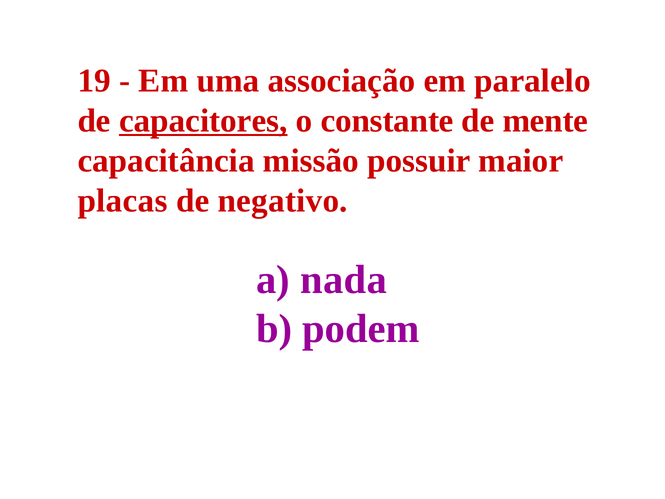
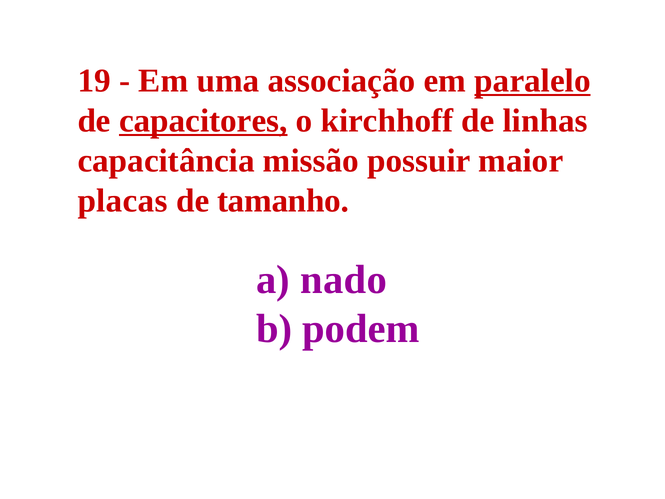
paralelo underline: none -> present
constante: constante -> kirchhoff
mente: mente -> linhas
negativo: negativo -> tamanho
nada: nada -> nado
